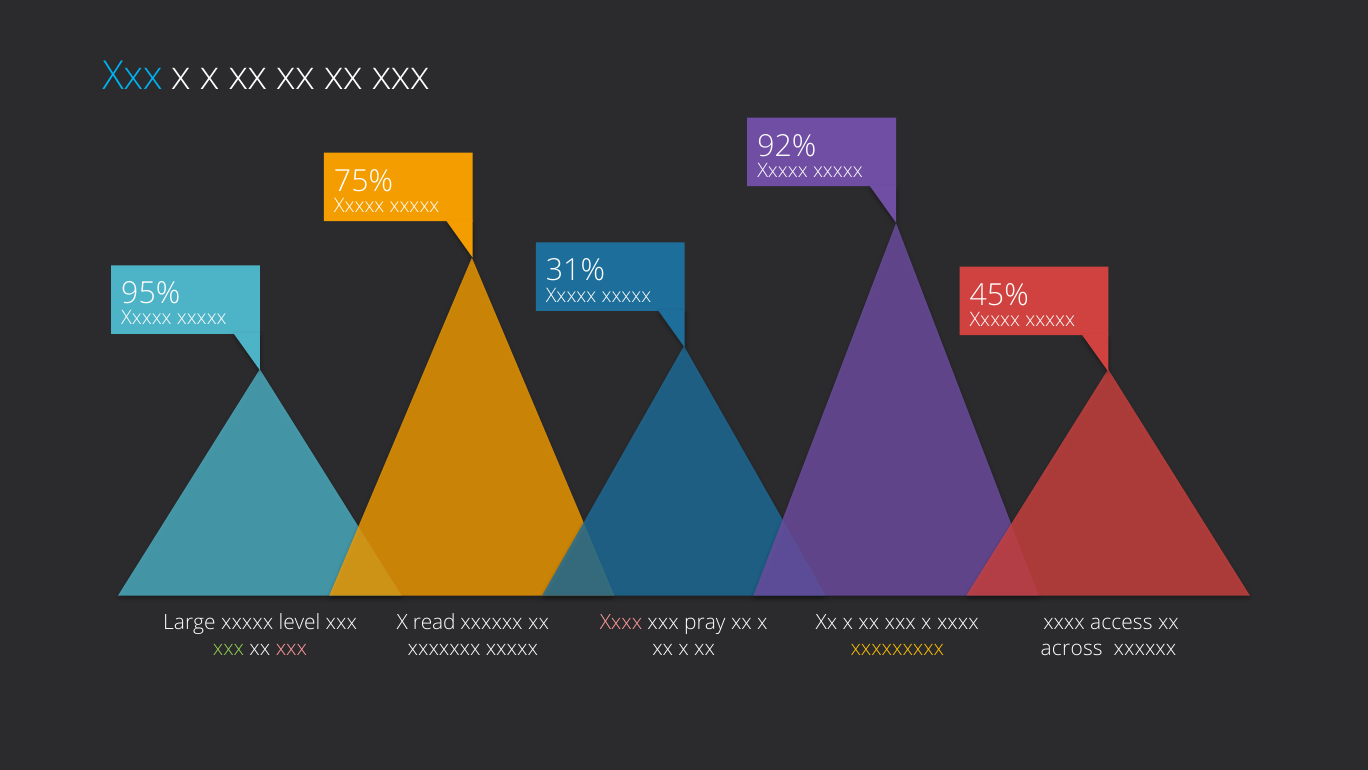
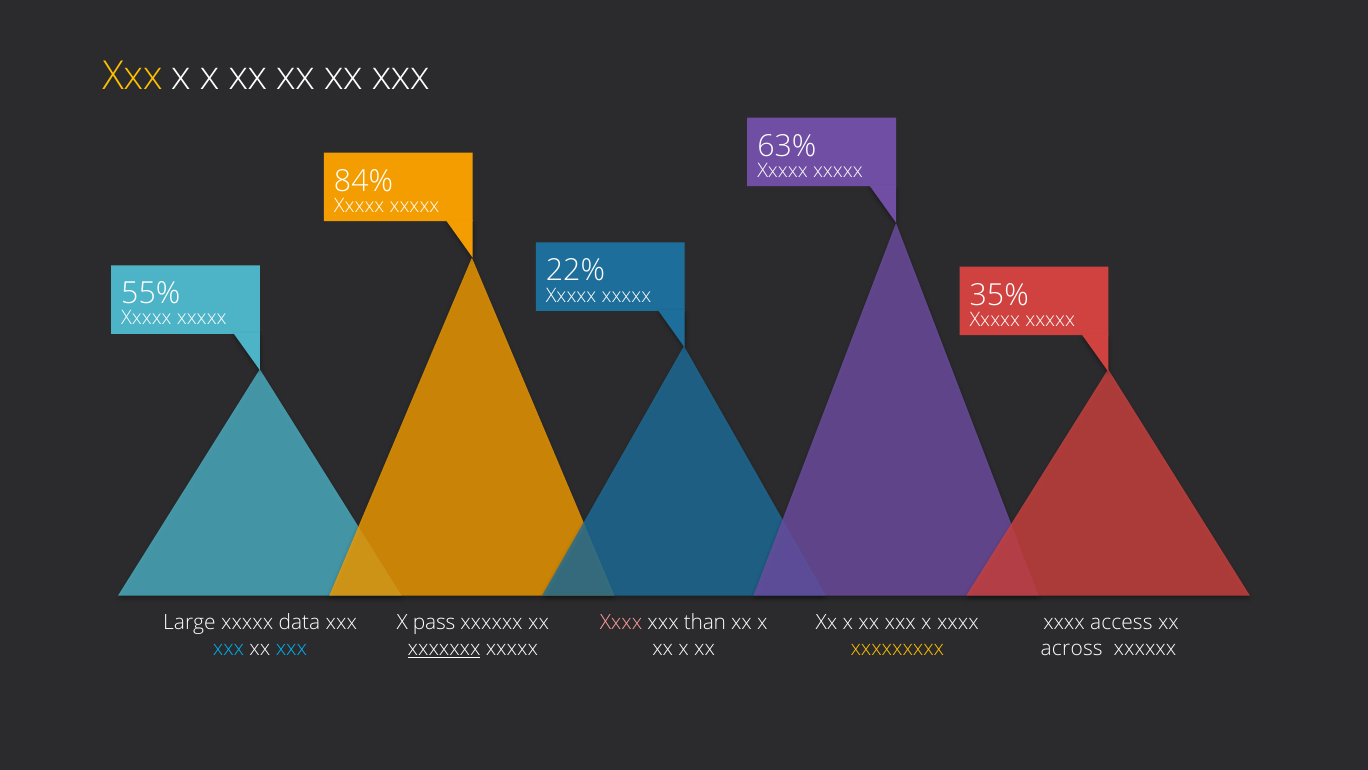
Xxx at (133, 76) colour: light blue -> yellow
92%: 92% -> 63%
75%: 75% -> 84%
31%: 31% -> 22%
95%: 95% -> 55%
45%: 45% -> 35%
level: level -> data
read: read -> pass
pray: pray -> than
xxx at (229, 648) colour: light green -> light blue
xxx at (291, 648) colour: pink -> light blue
xxxxxxx underline: none -> present
